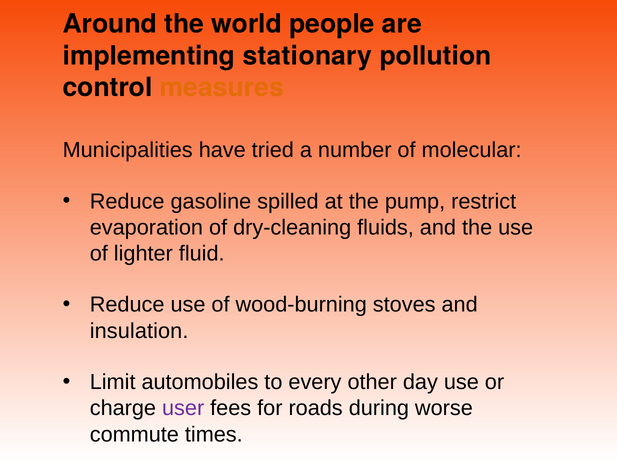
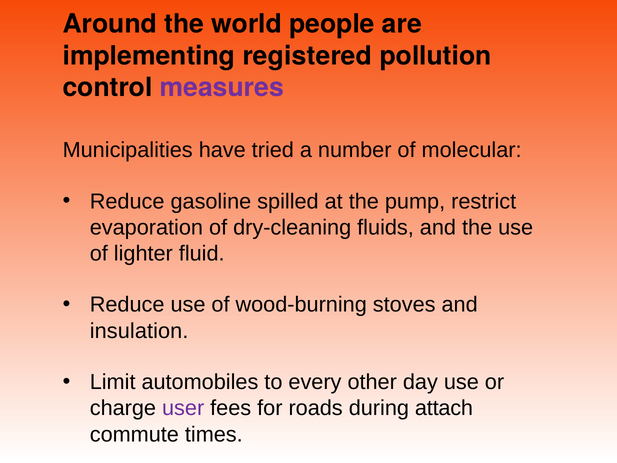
stationary: stationary -> registered
measures colour: orange -> purple
worse: worse -> attach
